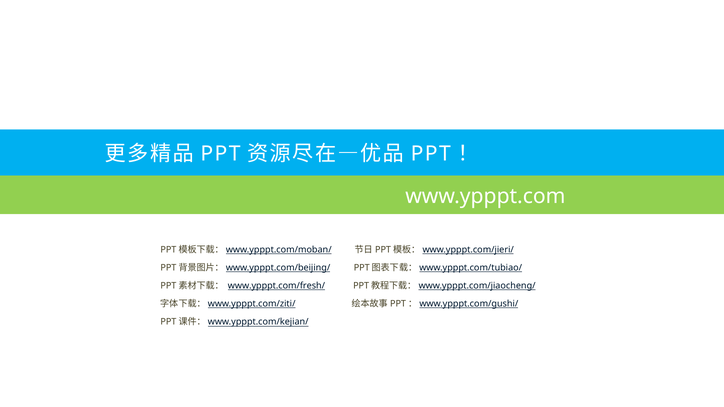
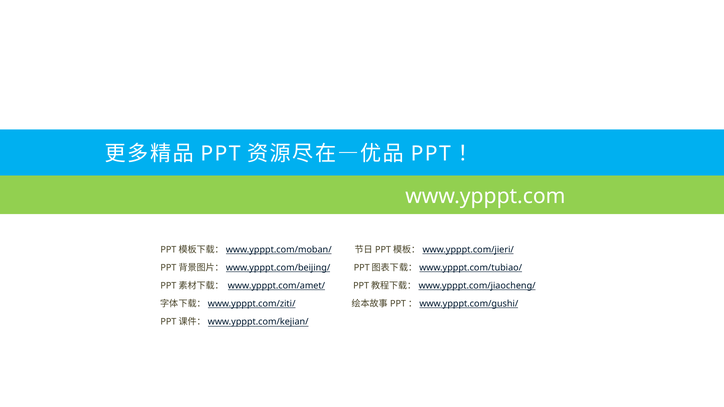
www.ypppt.com/fresh/: www.ypppt.com/fresh/ -> www.ypppt.com/amet/
